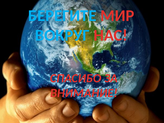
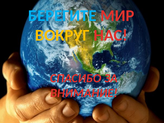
ВОКРУГ colour: light blue -> yellow
